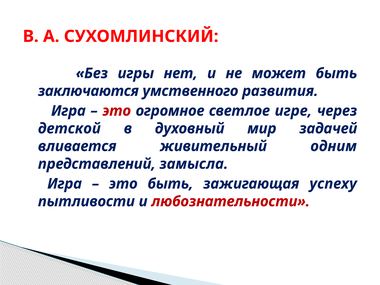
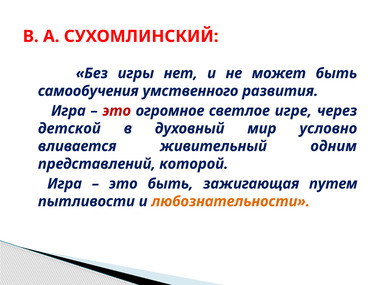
заключаются: заключаются -> самообучения
задачей: задачей -> условно
замысла: замысла -> которой
успеху: успеху -> путем
любознательности colour: red -> orange
